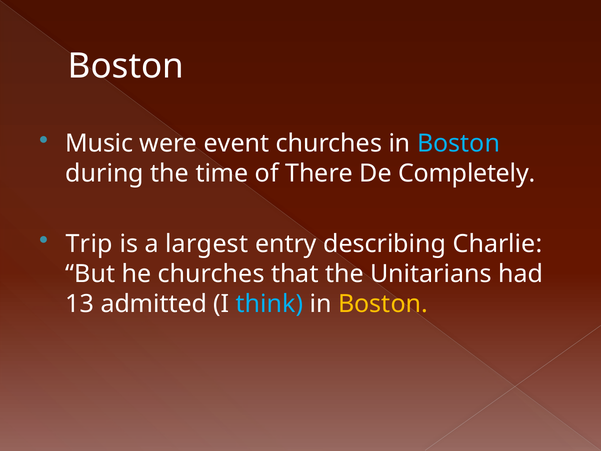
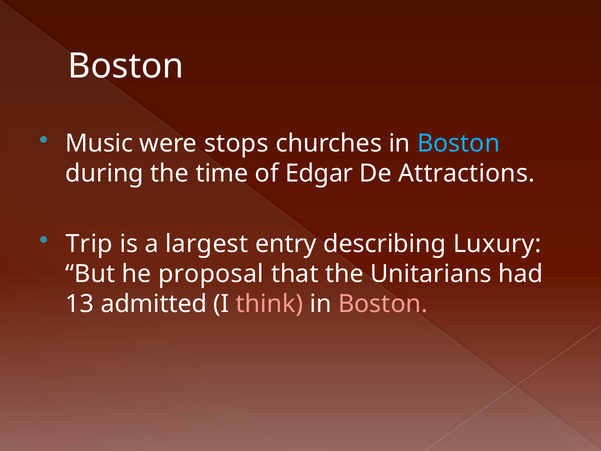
event: event -> stops
There: There -> Edgar
Completely: Completely -> Attractions
Charlie: Charlie -> Luxury
he churches: churches -> proposal
think colour: light blue -> pink
Boston at (383, 304) colour: yellow -> pink
